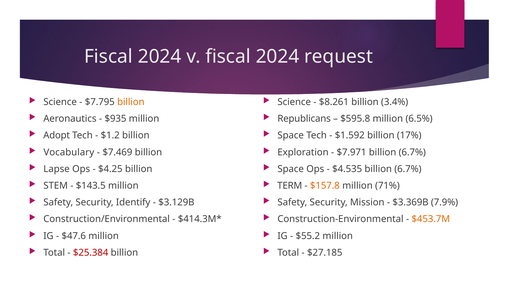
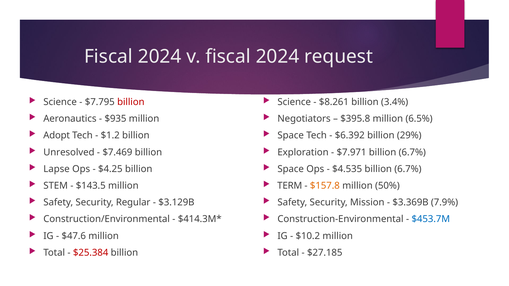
billion at (131, 102) colour: orange -> red
Republicans: Republicans -> Negotiators
$595.8: $595.8 -> $395.8
$1.592: $1.592 -> $6.392
17%: 17% -> 29%
Vocabulary: Vocabulary -> Unresolved
71%: 71% -> 50%
Identify: Identify -> Regular
$453.7M colour: orange -> blue
$55.2: $55.2 -> $10.2
